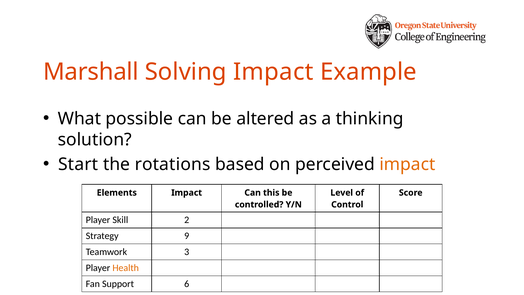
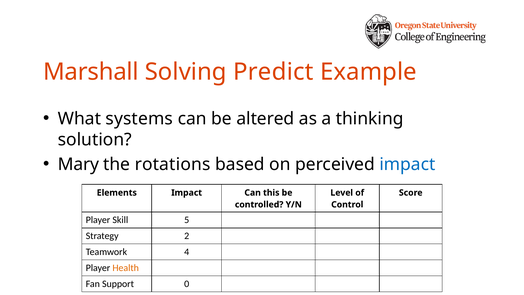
Solving Impact: Impact -> Predict
possible: possible -> systems
Start: Start -> Mary
impact at (407, 164) colour: orange -> blue
2: 2 -> 5
9: 9 -> 2
3: 3 -> 4
6: 6 -> 0
